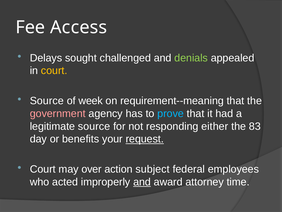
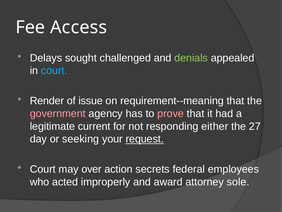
court at (54, 71) colour: yellow -> light blue
Source at (47, 101): Source -> Render
week: week -> issue
prove colour: light blue -> pink
legitimate source: source -> current
83: 83 -> 27
benefits: benefits -> seeking
subject: subject -> secrets
and at (142, 182) underline: present -> none
time: time -> sole
